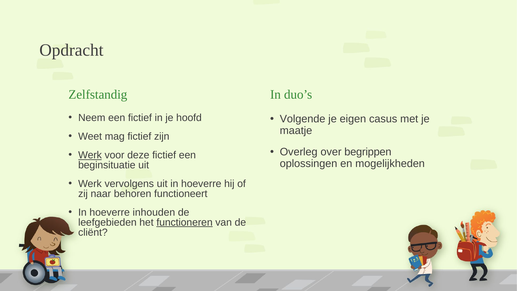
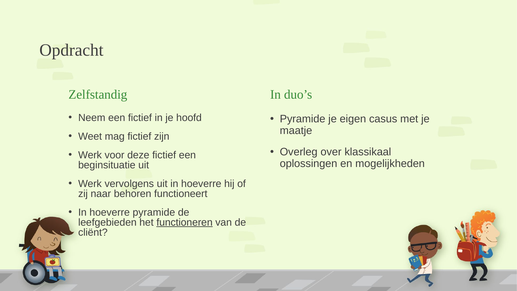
Volgende at (303, 119): Volgende -> Pyramide
begrippen: begrippen -> klassikaal
Werk at (90, 155) underline: present -> none
hoeverre inhouden: inhouden -> pyramide
